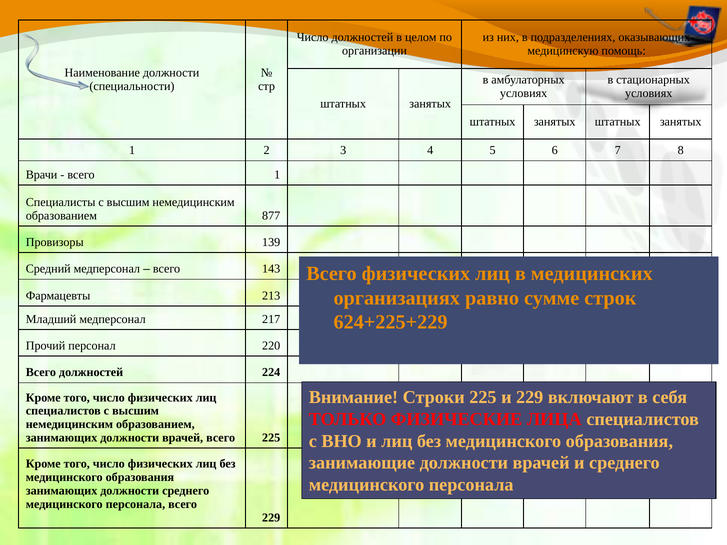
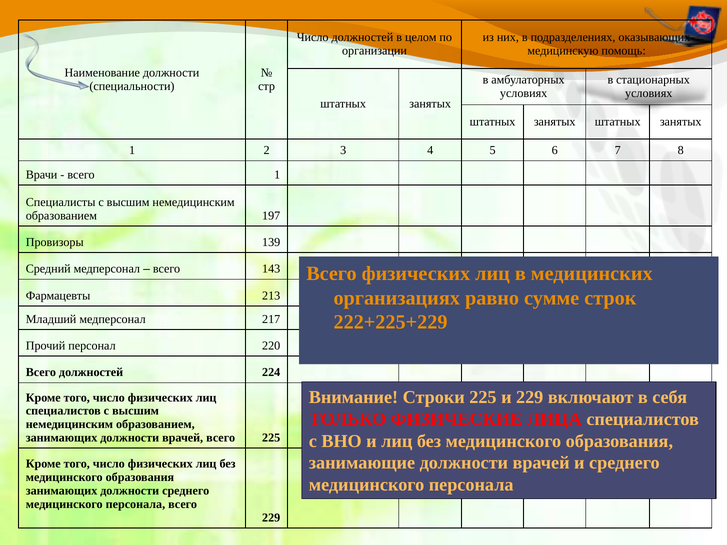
877: 877 -> 197
624+225+229: 624+225+229 -> 222+225+229
